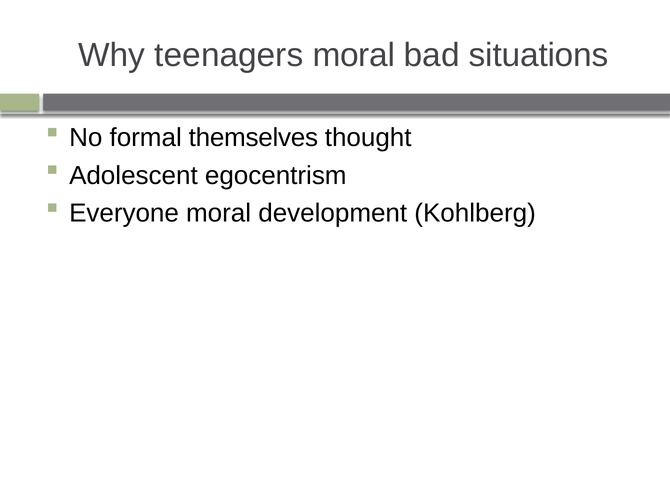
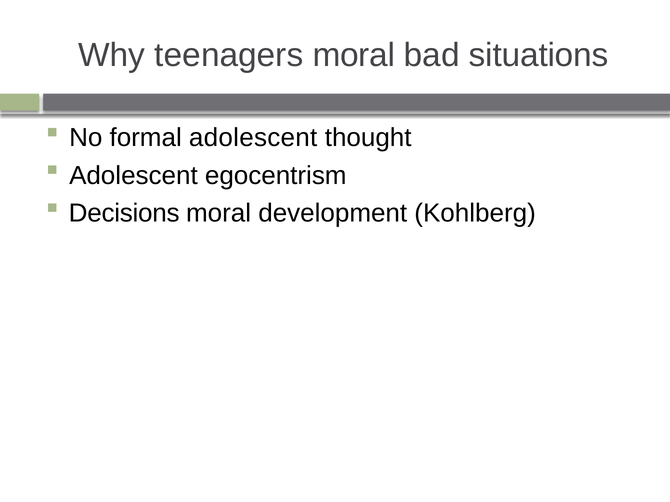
formal themselves: themselves -> adolescent
Everyone: Everyone -> Decisions
